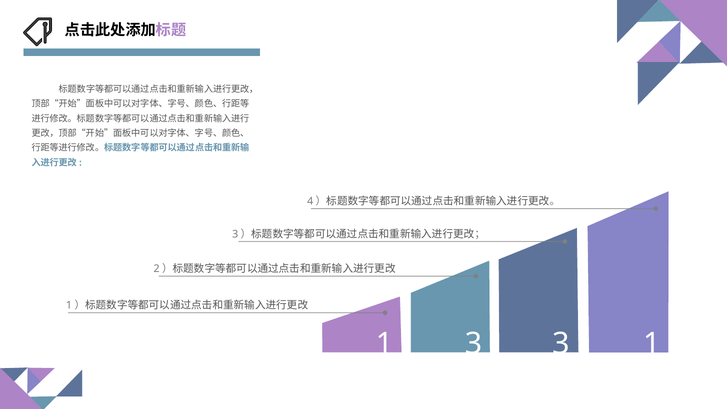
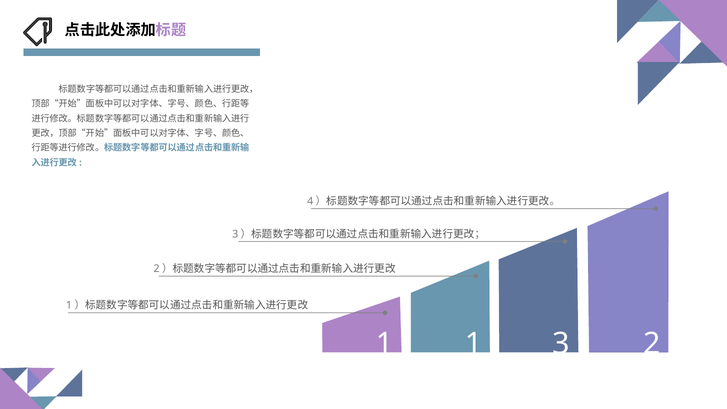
1 3: 3 -> 1
3 1: 1 -> 2
